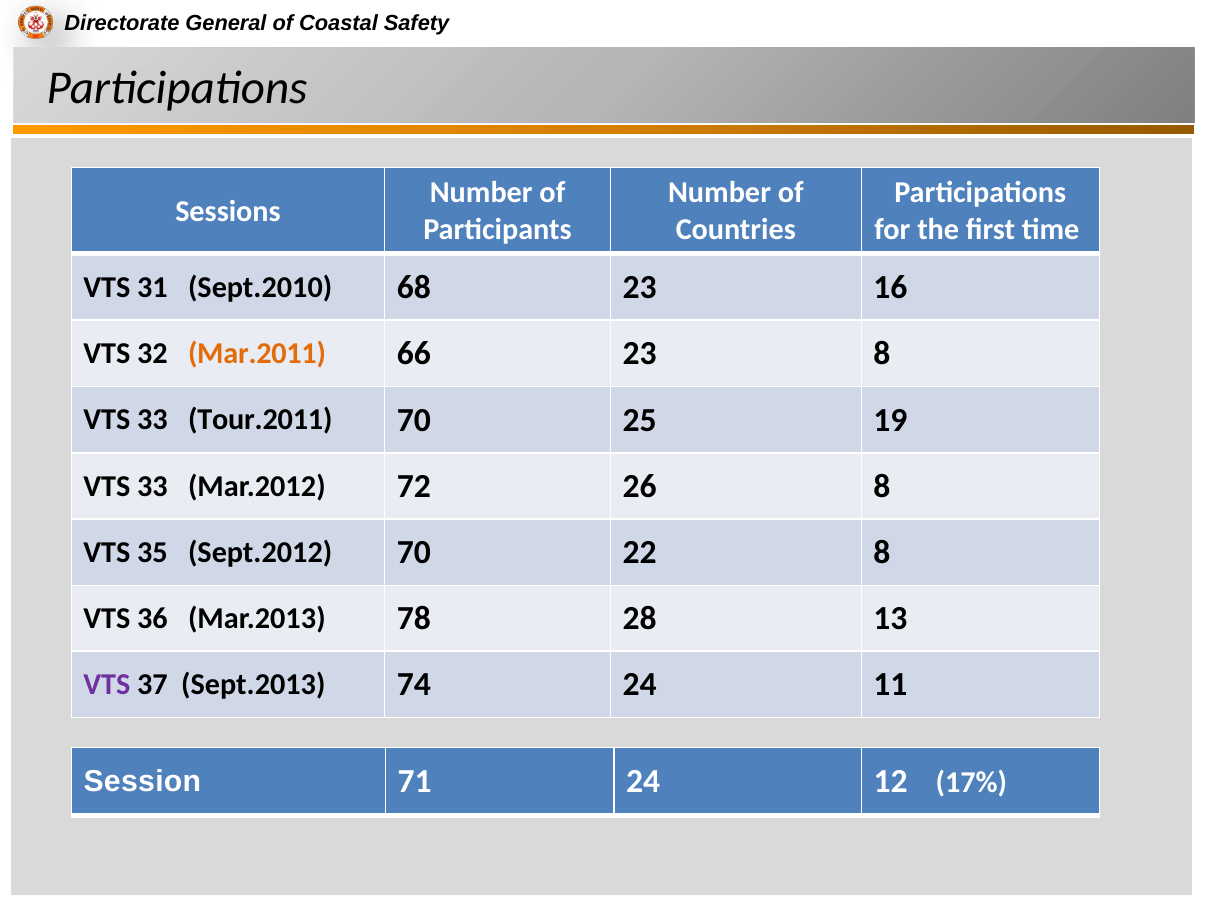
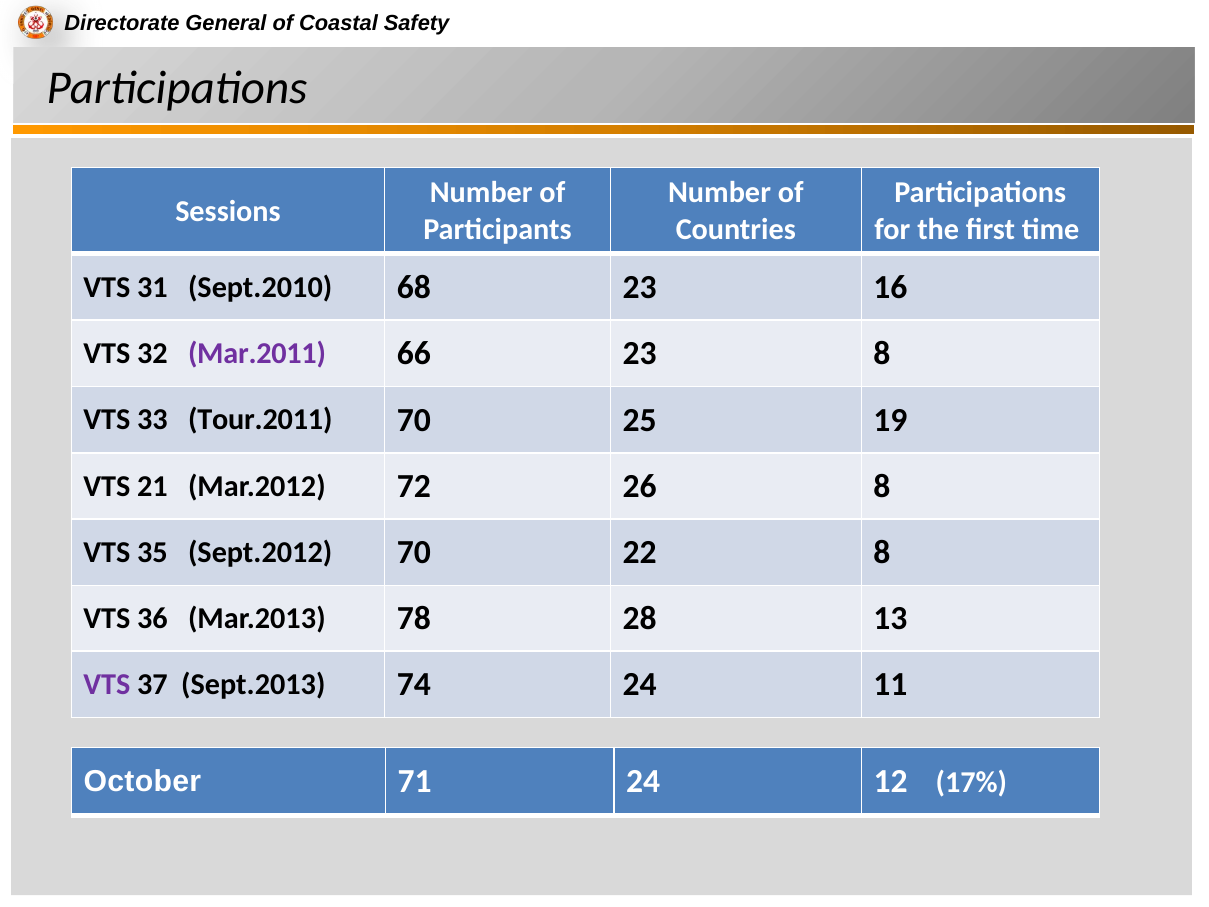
Mar.2011 colour: orange -> purple
33 at (152, 486): 33 -> 21
Session: Session -> October
